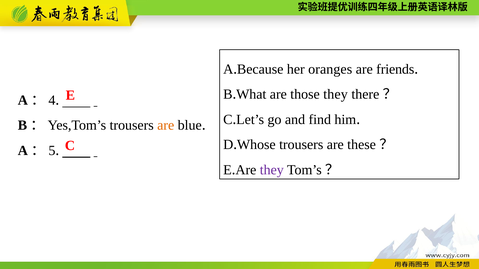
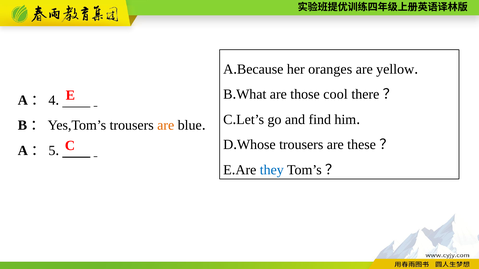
friends: friends -> yellow
those they: they -> cool
they at (272, 170) colour: purple -> blue
